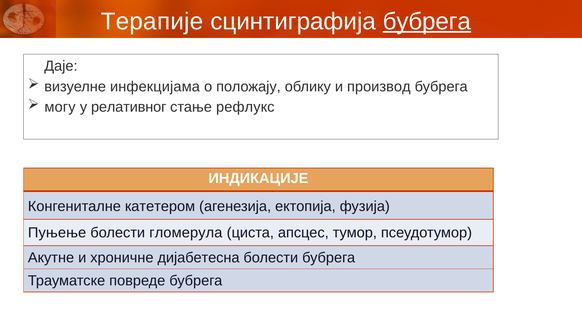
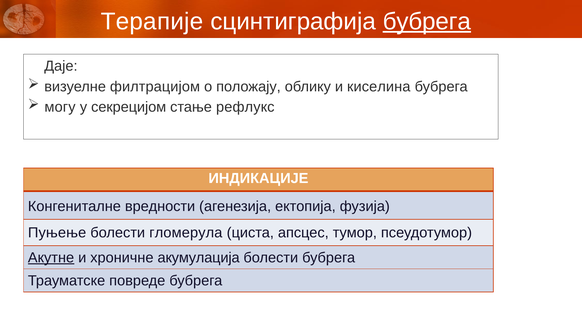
инфекцијама: инфекцијама -> филтрацијом
производ: производ -> киселина
релативног: релативног -> секрецијом
катетером: катетером -> вредности
Акутне underline: none -> present
дијабетесна: дијабетесна -> акумулација
